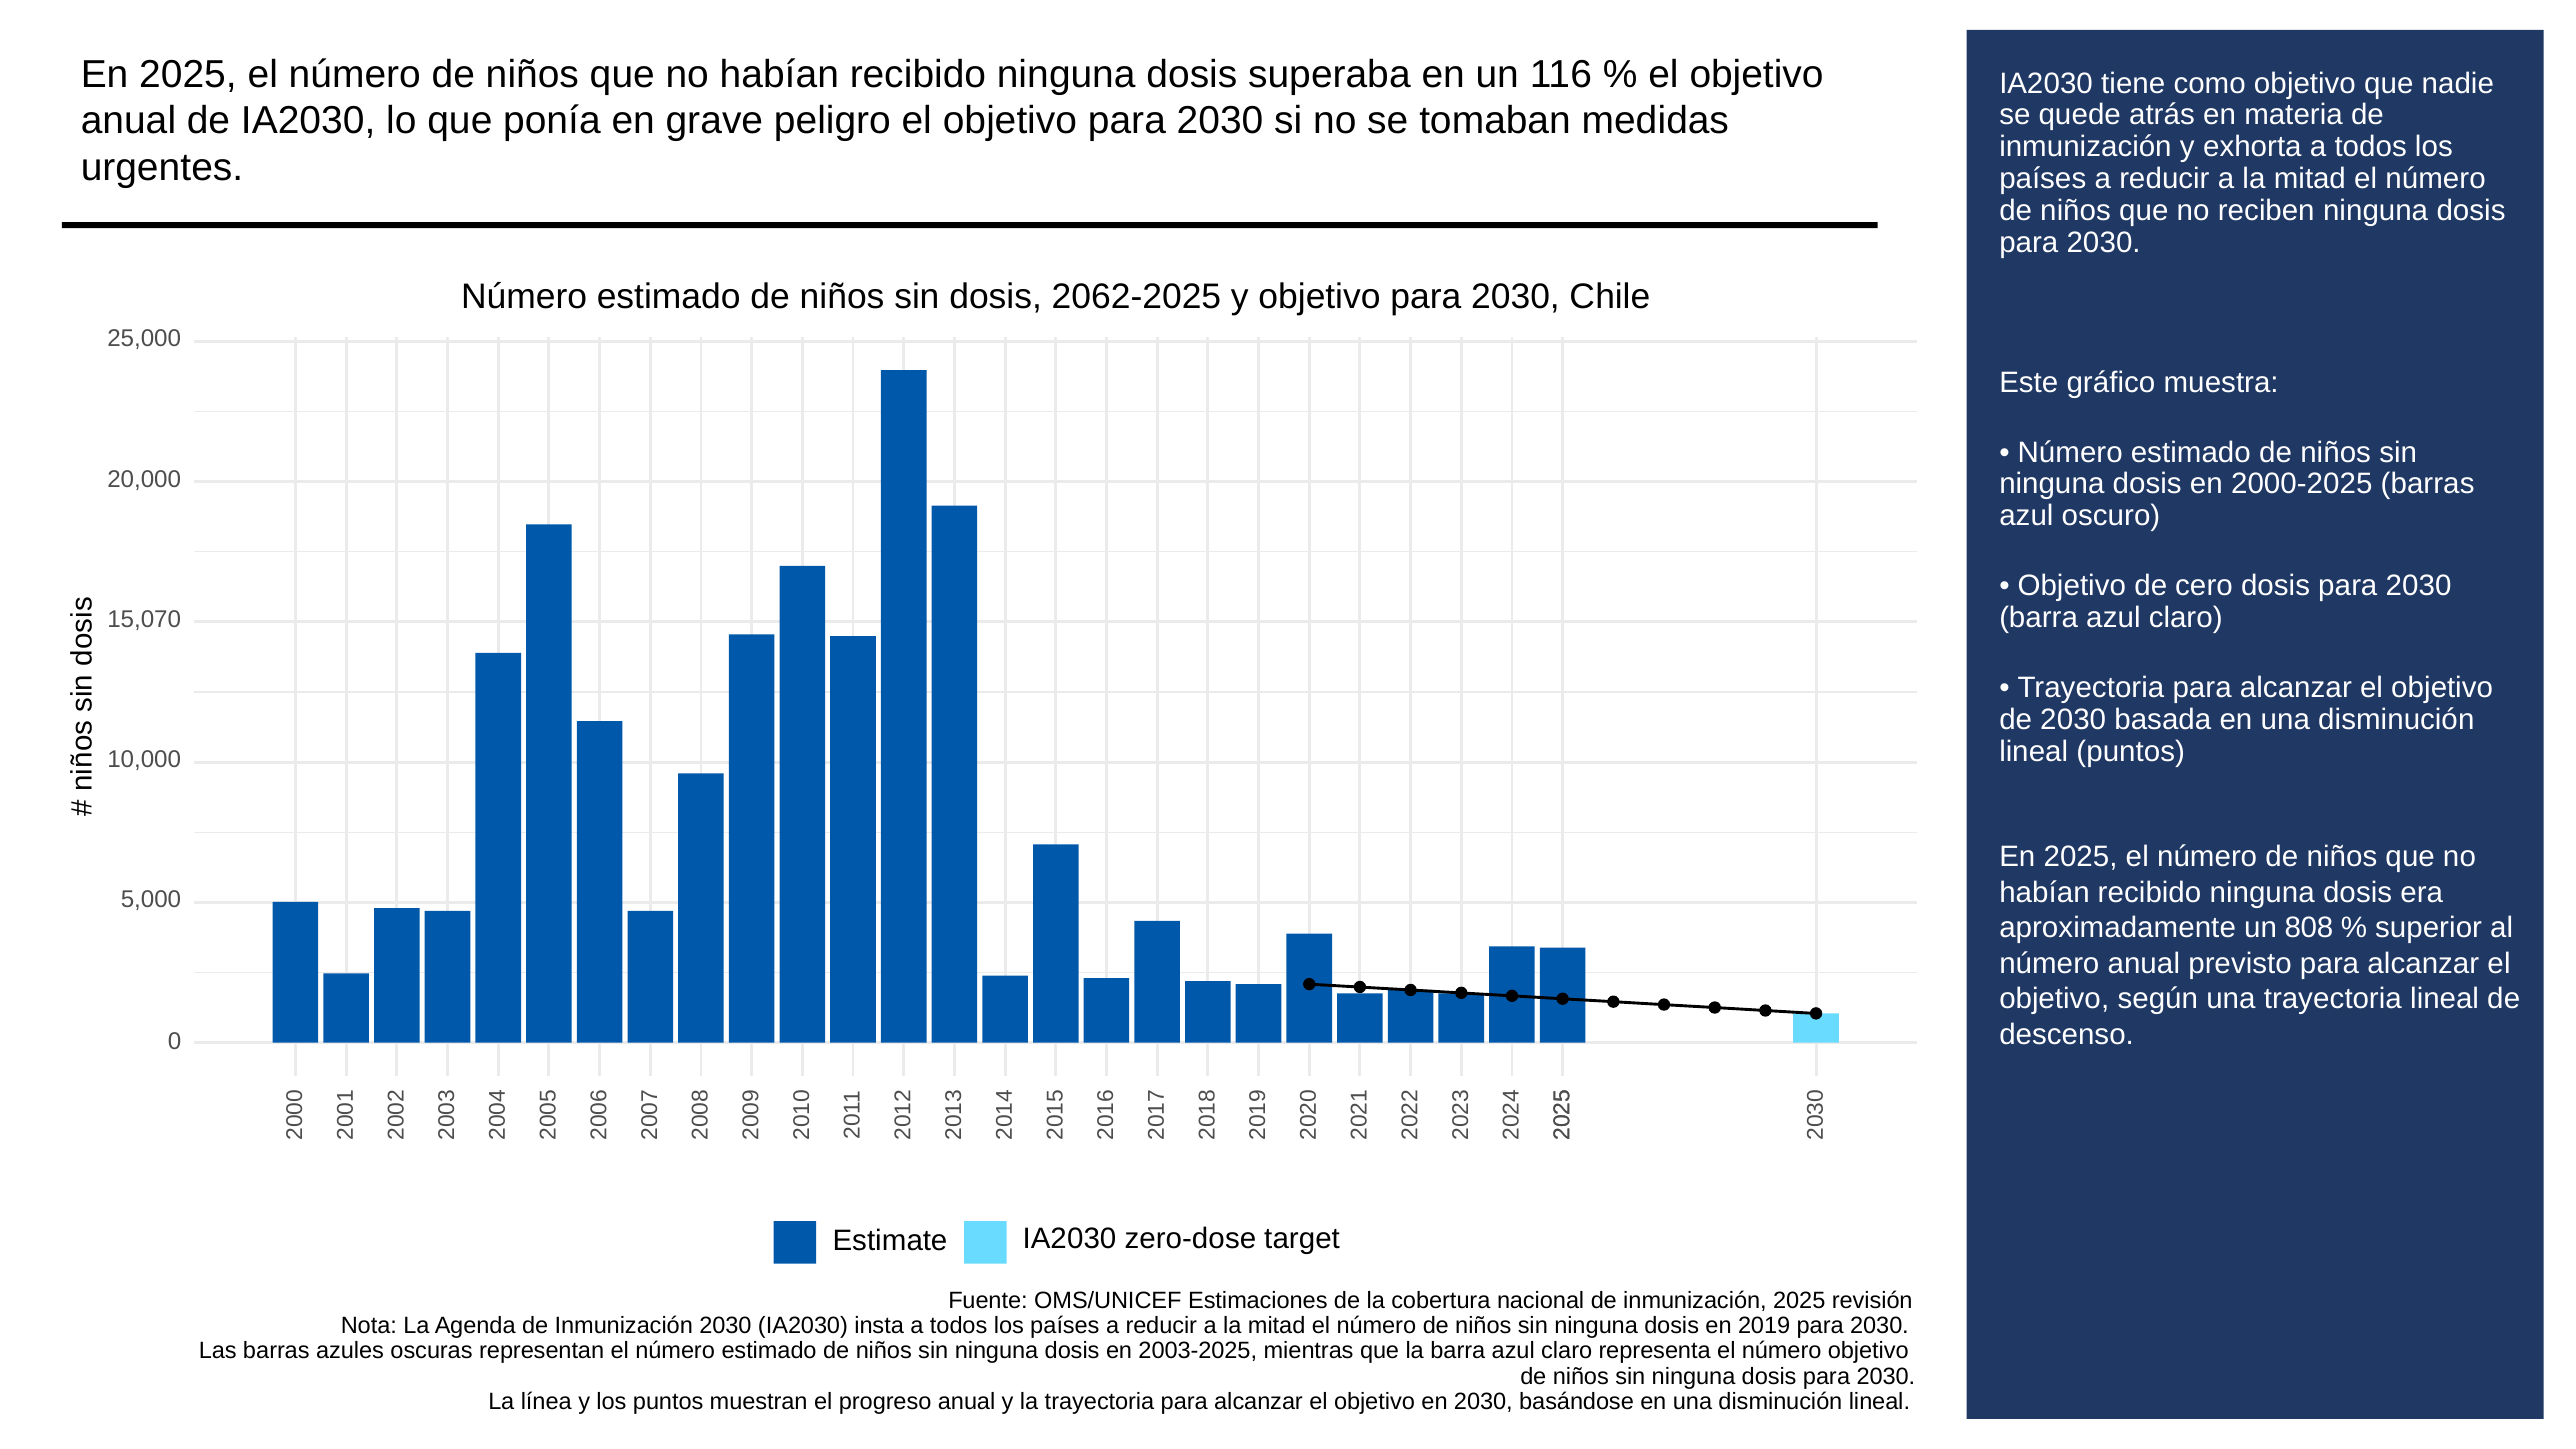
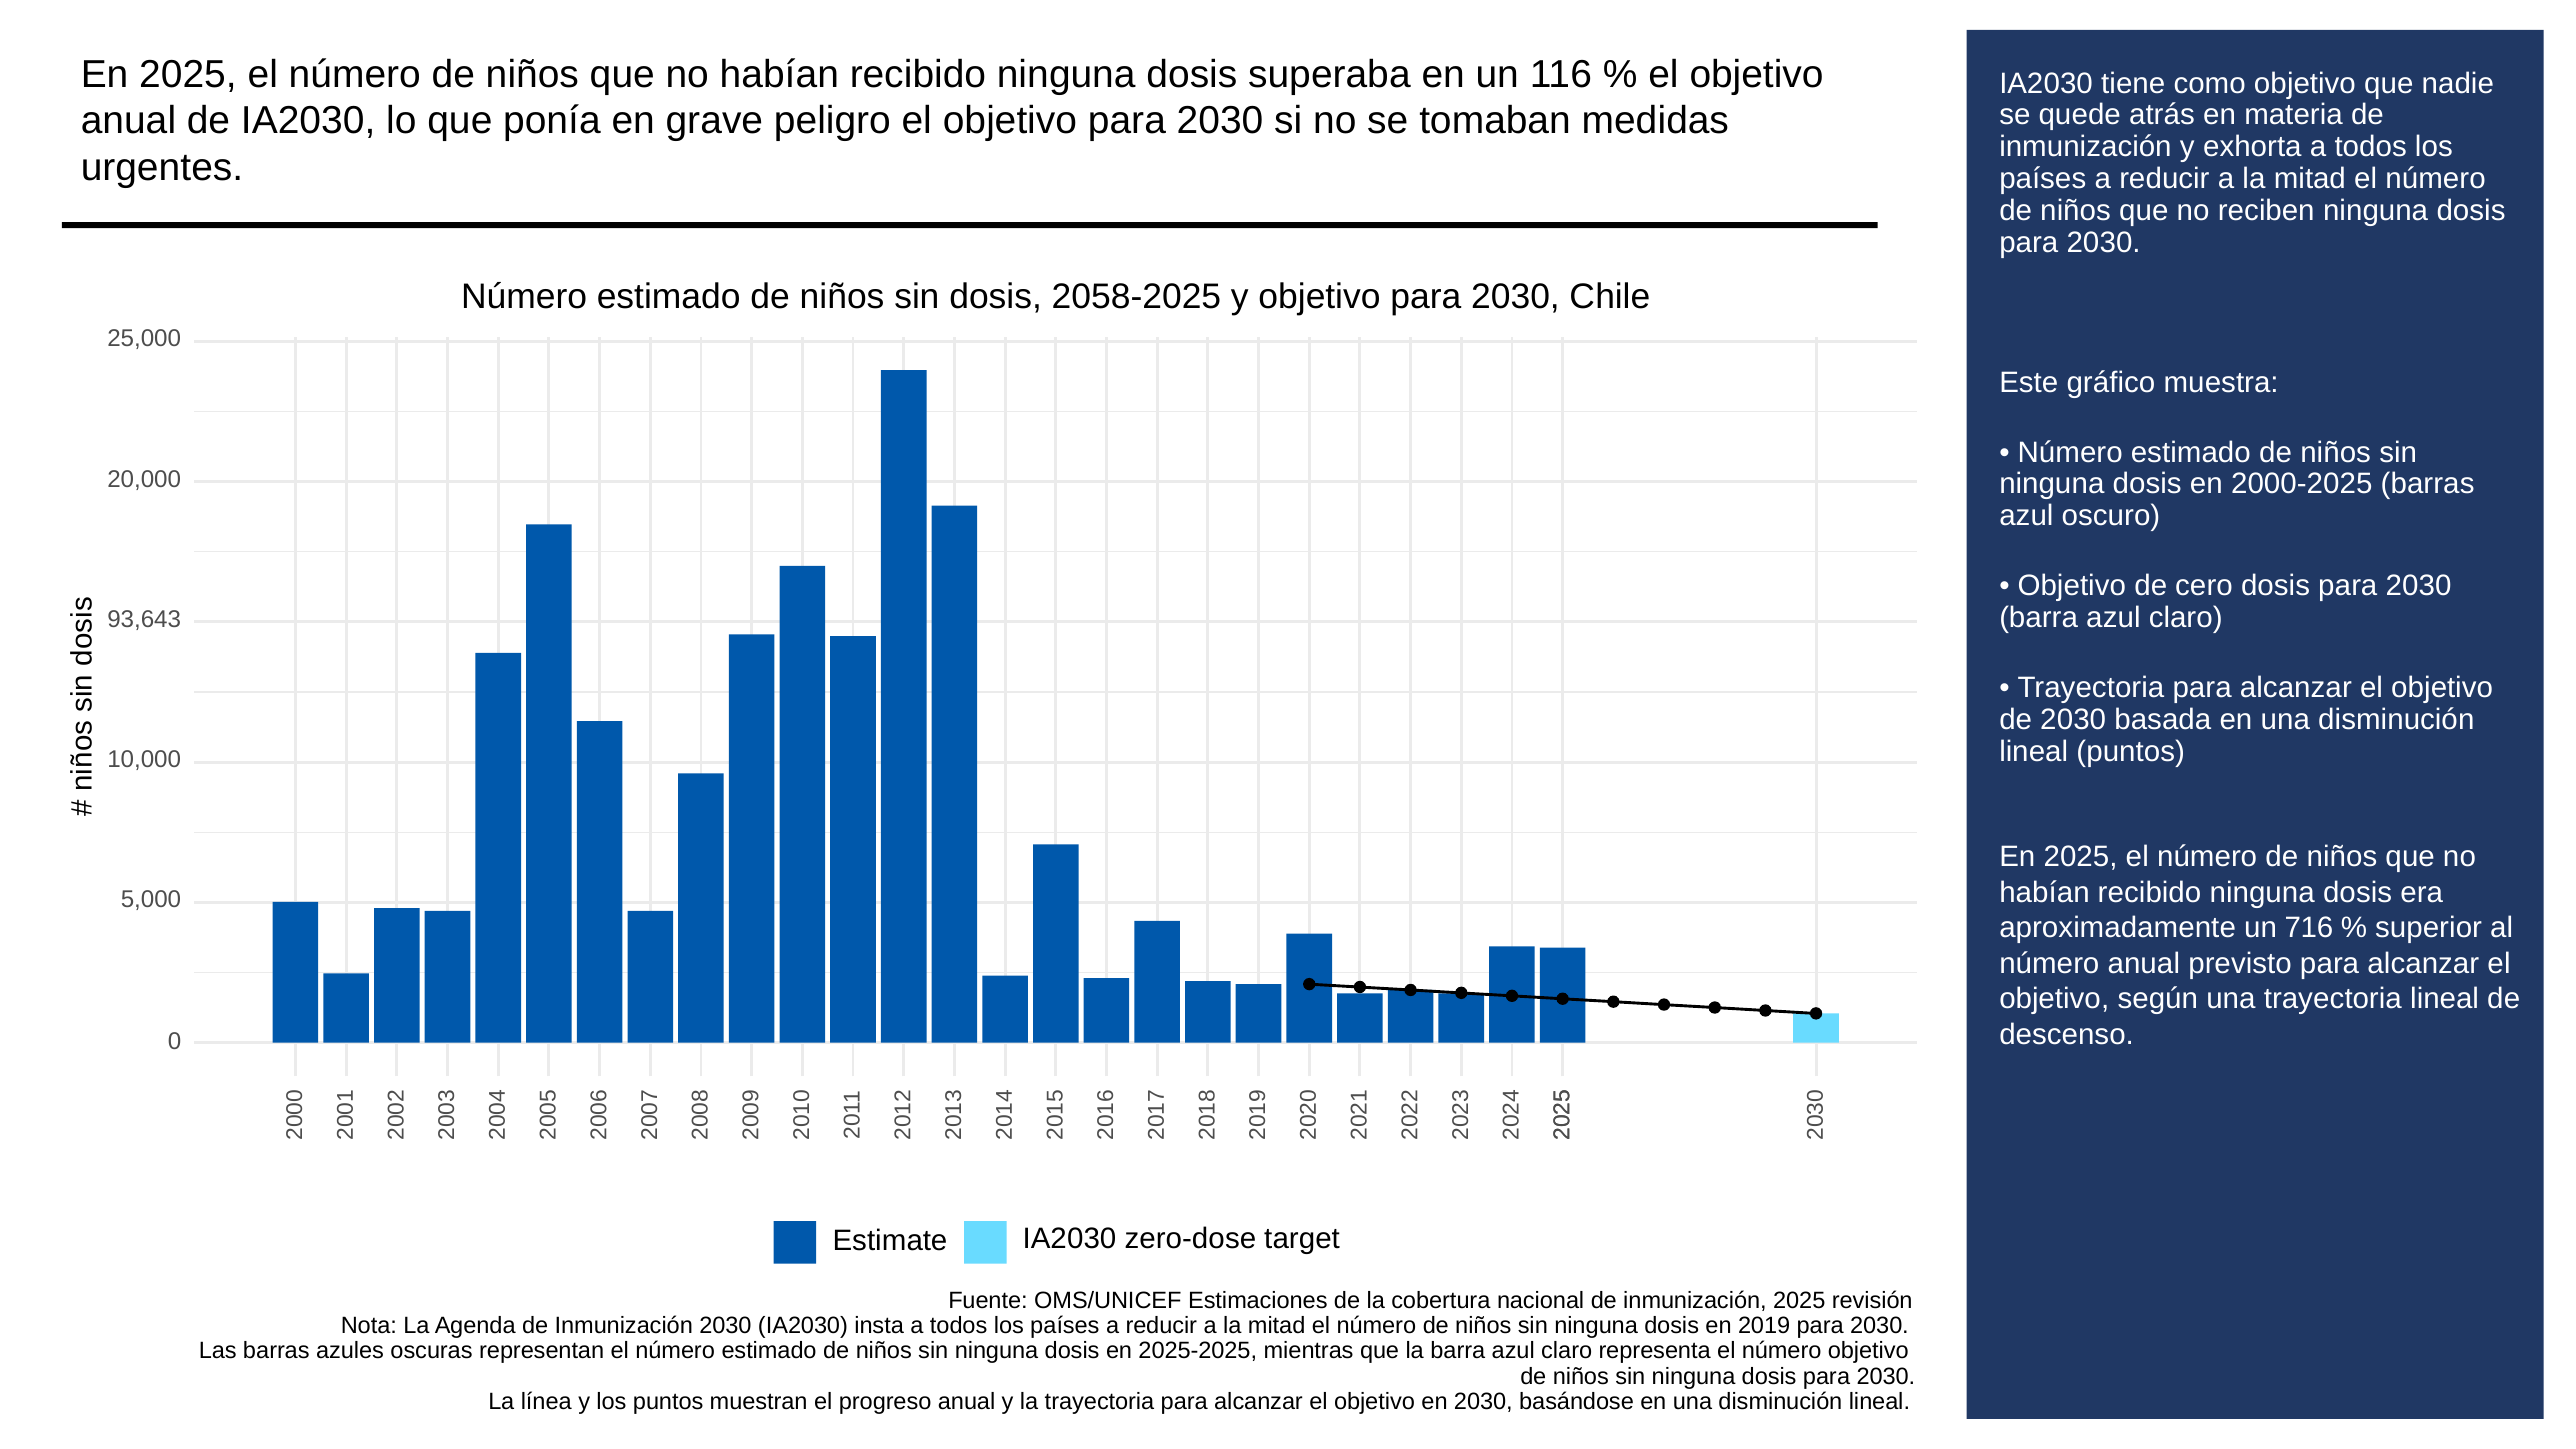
2062-2025: 2062-2025 -> 2058-2025
15,070: 15,070 -> 93,643
808: 808 -> 716
2003-2025: 2003-2025 -> 2025-2025
